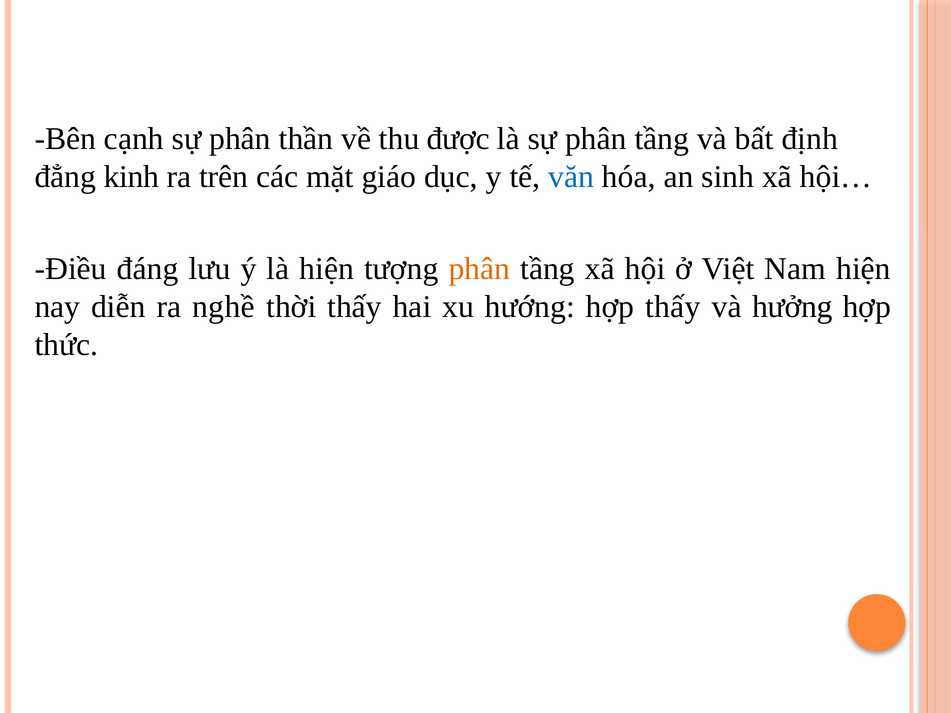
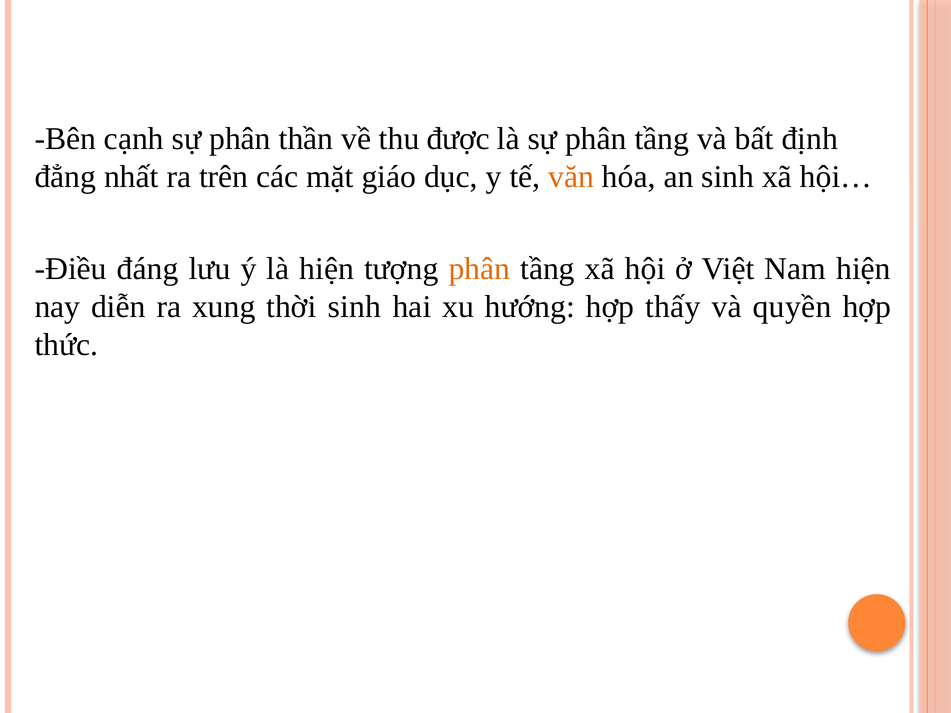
kinh: kinh -> nhất
văn colour: blue -> orange
nghề: nghề -> xung
thời thấy: thấy -> sinh
hưởng: hưởng -> quyền
